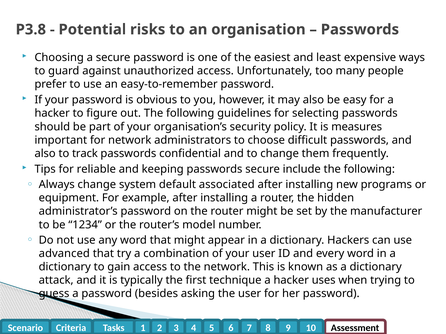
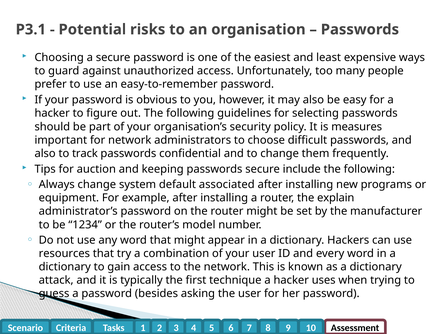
P3.8: P3.8 -> P3.1
reliable: reliable -> auction
hidden: hidden -> explain
advanced: advanced -> resources
